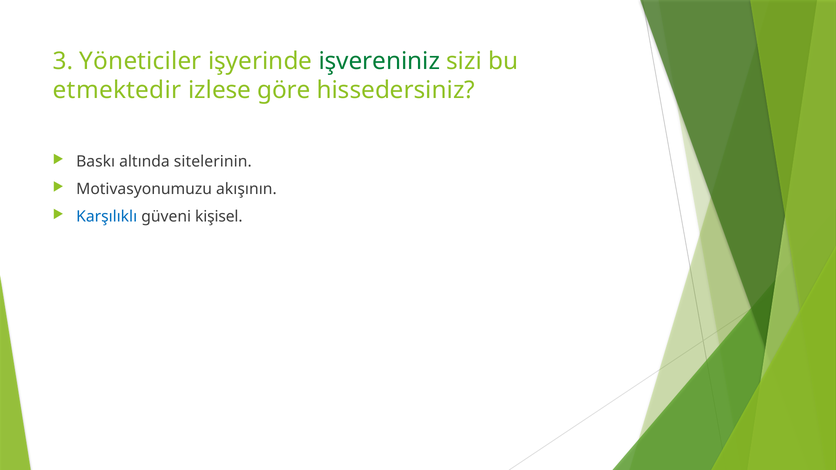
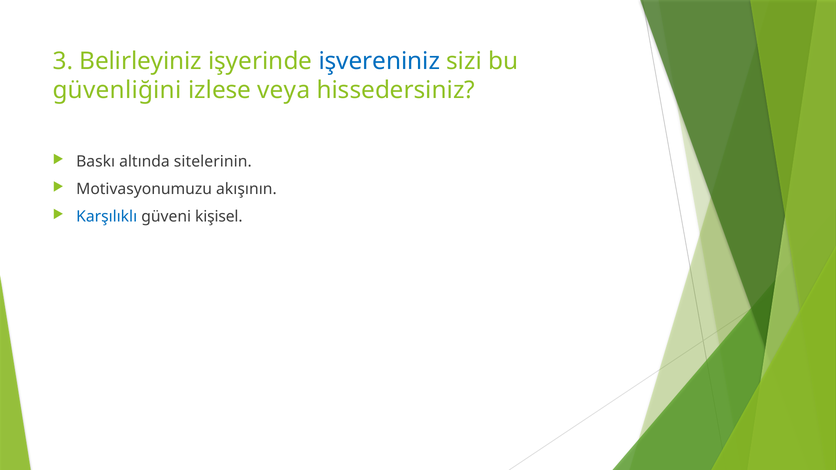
Yöneticiler: Yöneticiler -> Belirleyiniz
işvereniniz colour: green -> blue
etmektedir: etmektedir -> güvenliğini
göre: göre -> veya
